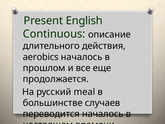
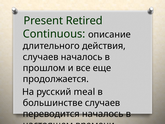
English: English -> Retired
aerobics at (41, 57): aerobics -> случаев
